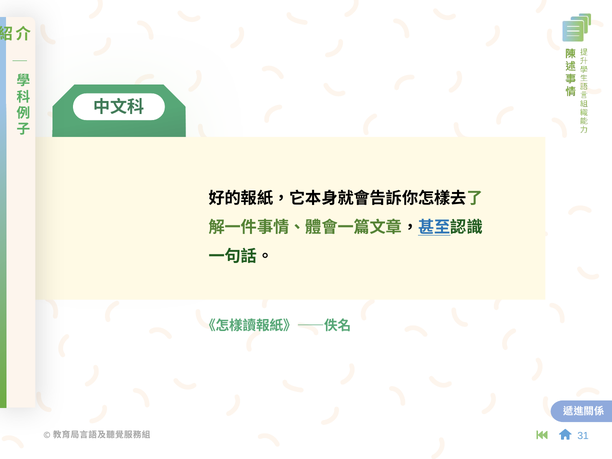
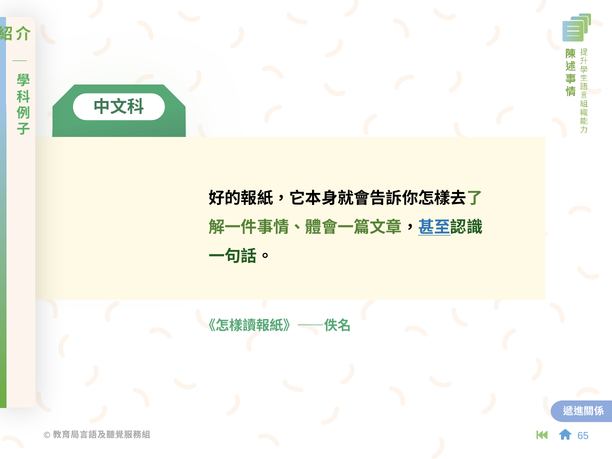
31: 31 -> 65
